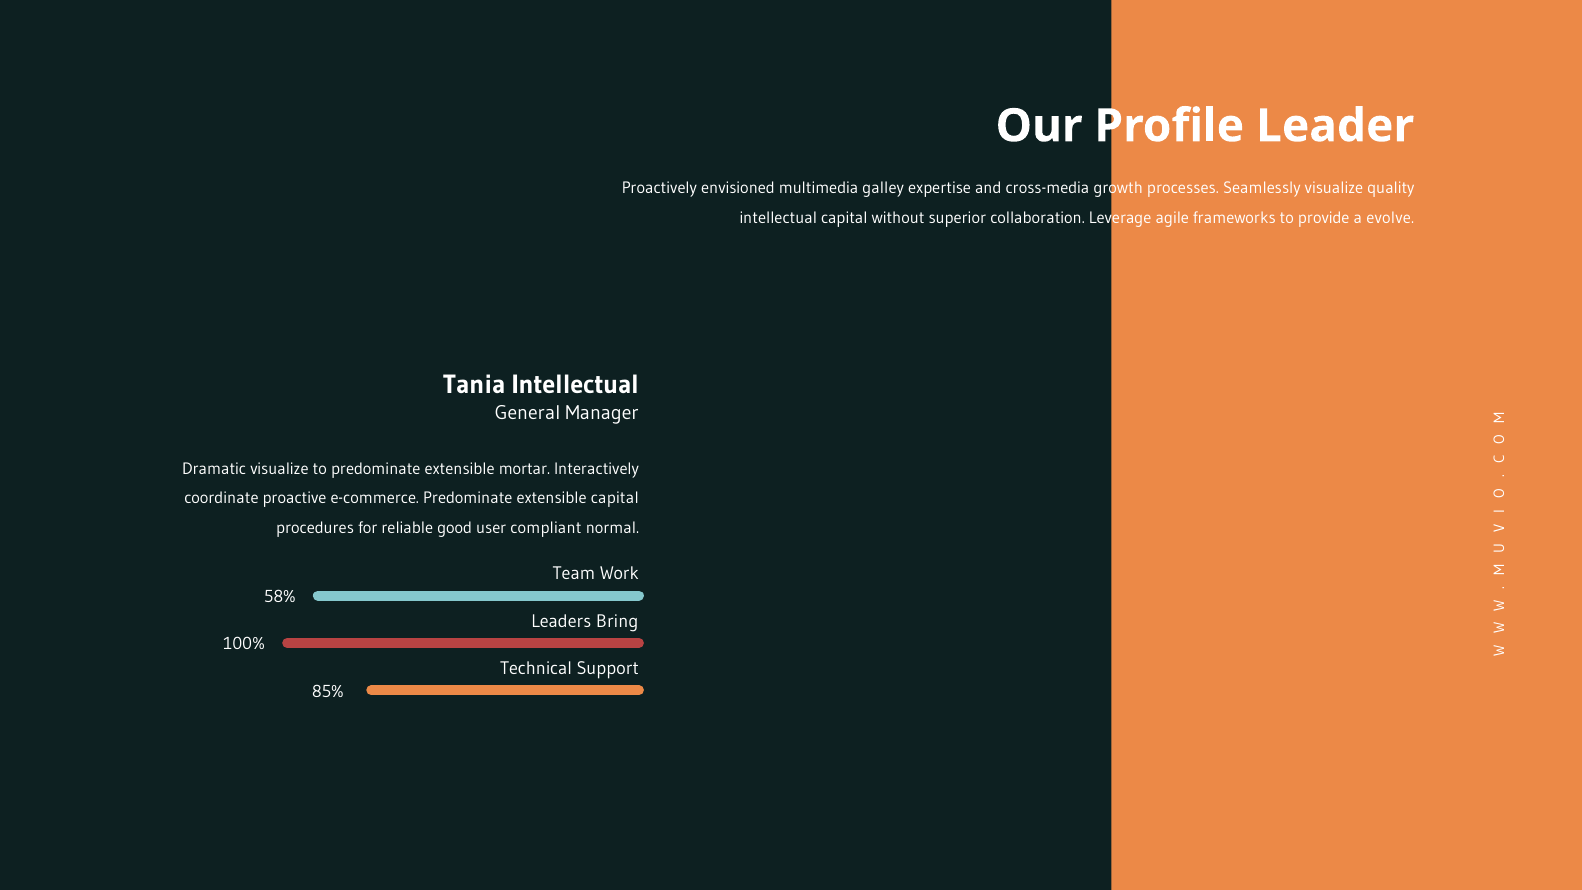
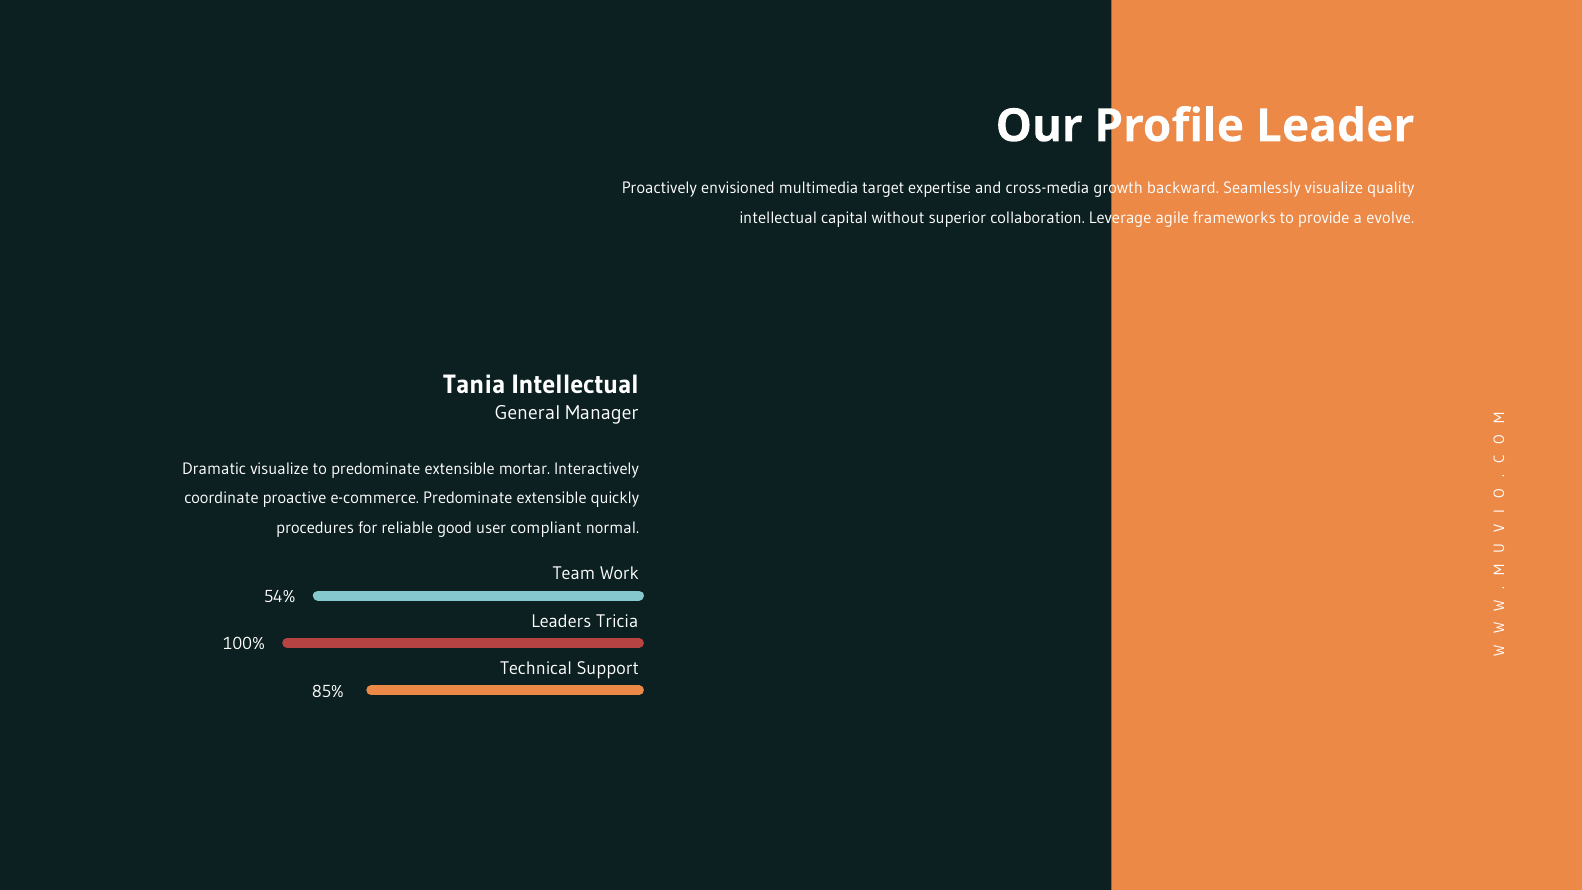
galley: galley -> target
processes: processes -> backward
extensible capital: capital -> quickly
58%: 58% -> 54%
Bring: Bring -> Tricia
